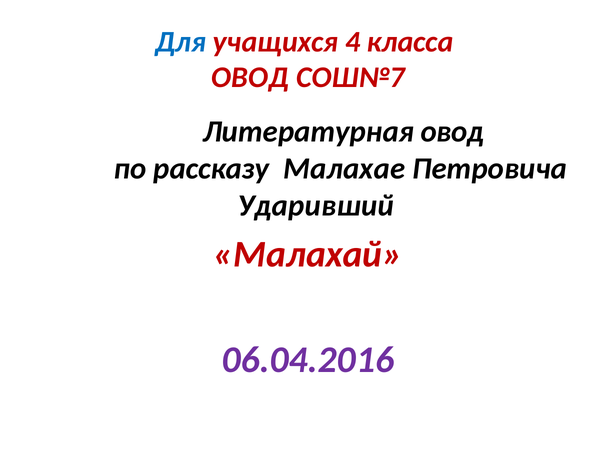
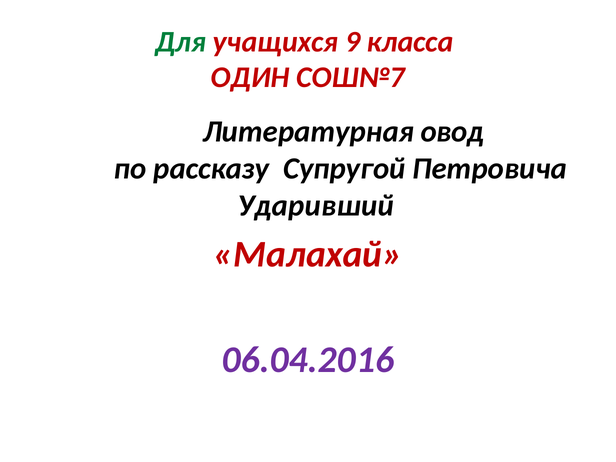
Для colour: blue -> green
4: 4 -> 9
ОВОД at (250, 78): ОВОД -> ОДИН
Малахае: Малахае -> Супругой
